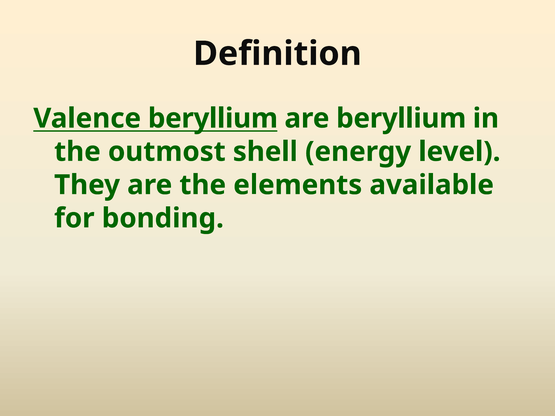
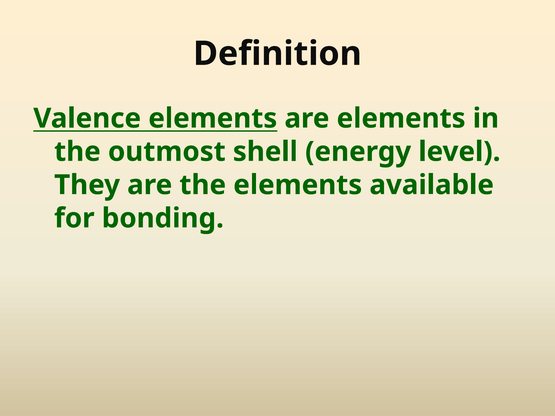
Valence beryllium: beryllium -> elements
are beryllium: beryllium -> elements
